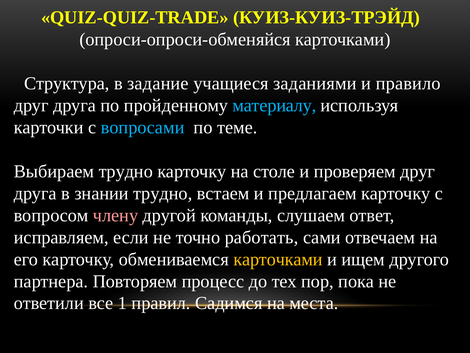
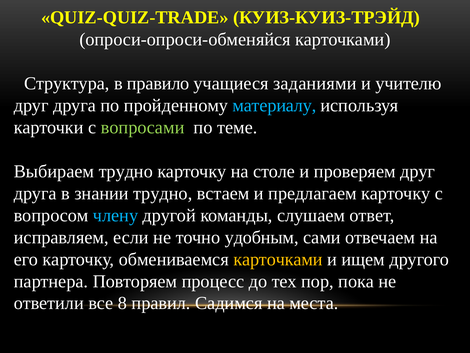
задание: задание -> правило
правило: правило -> учителю
вопросами colour: light blue -> light green
члену colour: pink -> light blue
работать: работать -> удобным
1: 1 -> 8
